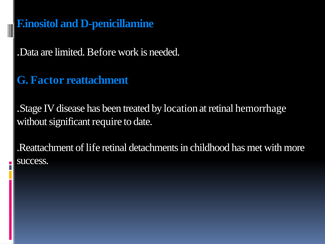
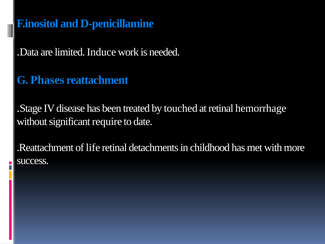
Before: Before -> Induce
Factor: Factor -> Phases
location: location -> touched
